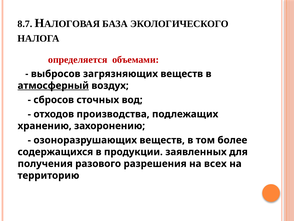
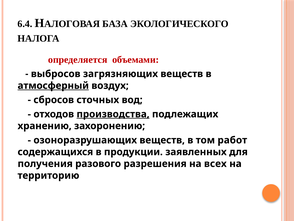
8.7: 8.7 -> 6.4
производства underline: none -> present
более: более -> работ
